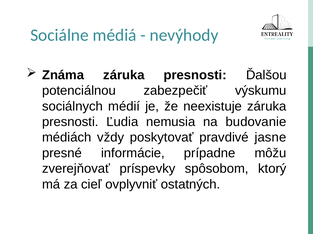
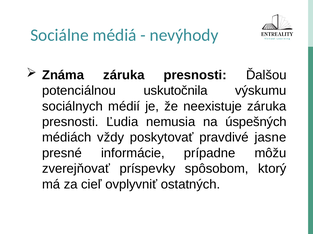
zabezpečiť: zabezpečiť -> uskutočnila
budovanie: budovanie -> úspešných
